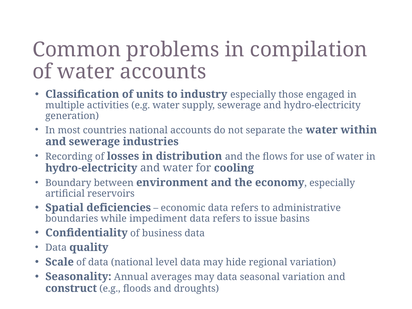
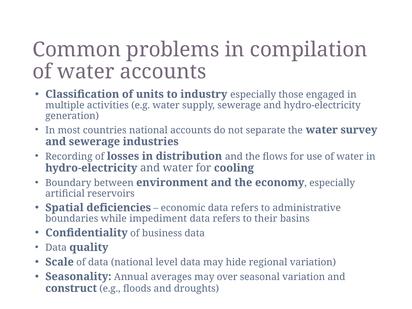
within: within -> survey
issue: issue -> their
may data: data -> over
